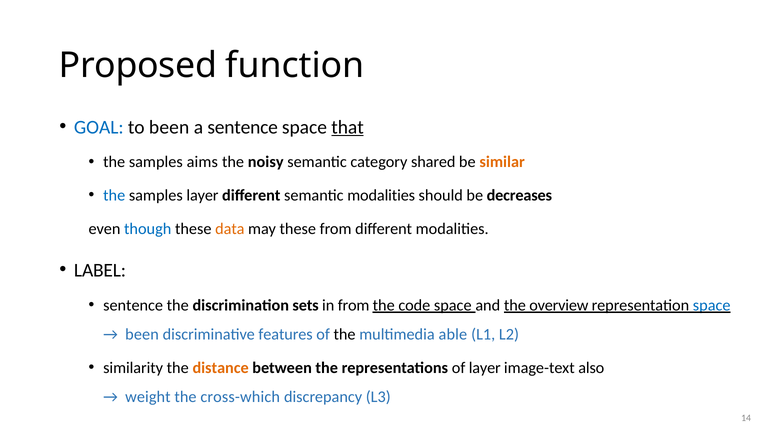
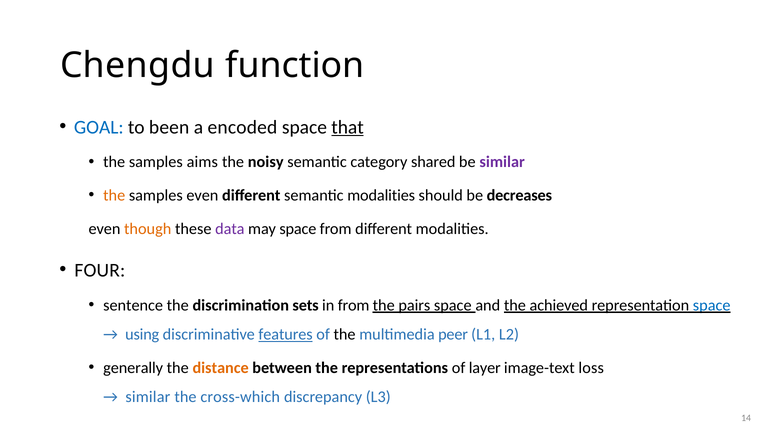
Proposed: Proposed -> Chengdu
a sentence: sentence -> encoded
similar at (502, 162) colour: orange -> purple
the at (114, 195) colour: blue -> orange
samples layer: layer -> even
though colour: blue -> orange
data colour: orange -> purple
may these: these -> space
LABEL: LABEL -> FOUR
code: code -> pairs
overview: overview -> achieved
been at (142, 335): been -> using
features underline: none -> present
able: able -> peer
similarity: similarity -> generally
also: also -> loss
weight at (148, 397): weight -> similar
